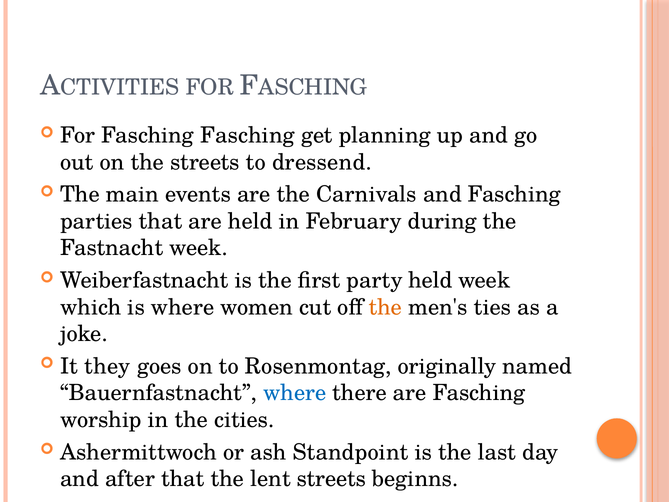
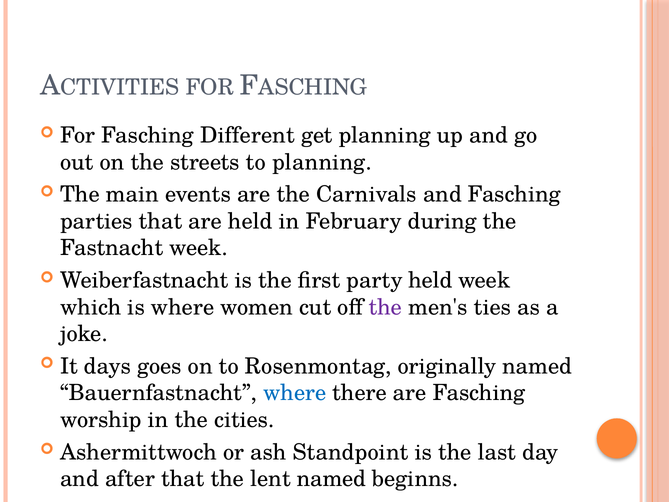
Fasching Fasching: Fasching -> Different
to dressend: dressend -> planning
the at (385, 307) colour: orange -> purple
they: they -> days
lent streets: streets -> named
